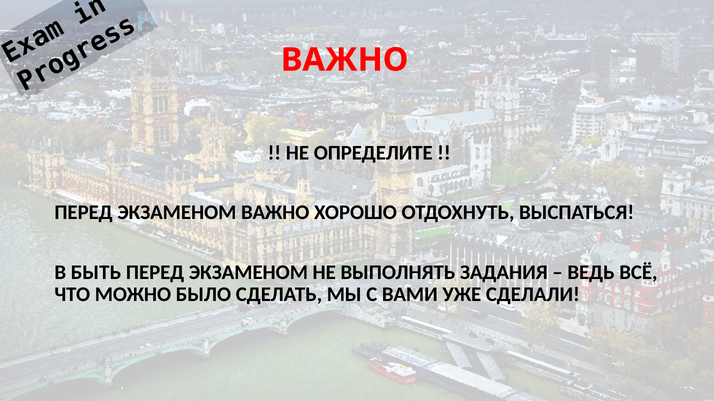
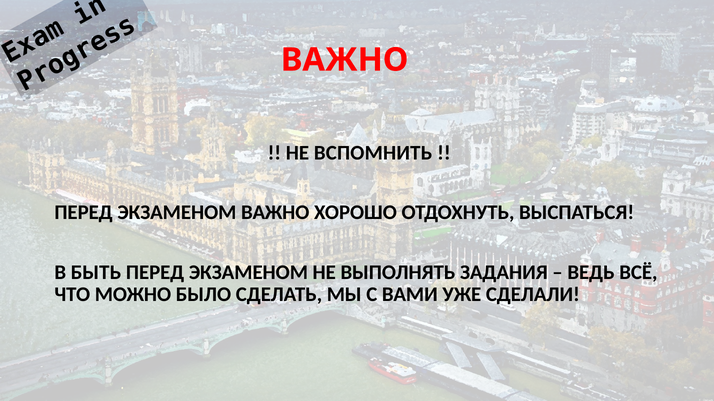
ОПРЕДЕЛИТЕ: ОПРЕДЕЛИТЕ -> ВСПОМНИТЬ
